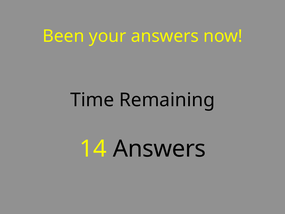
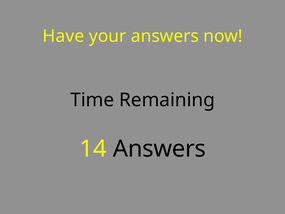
Been: Been -> Have
